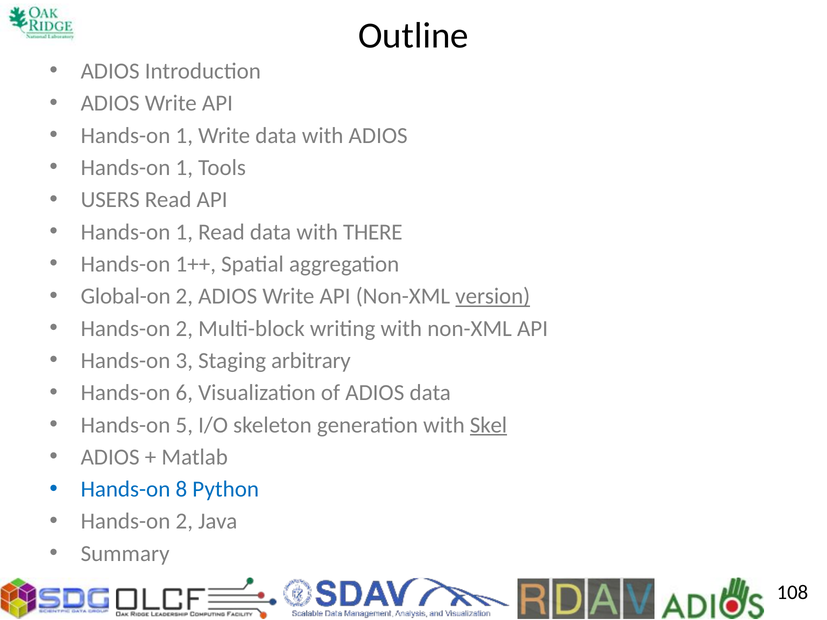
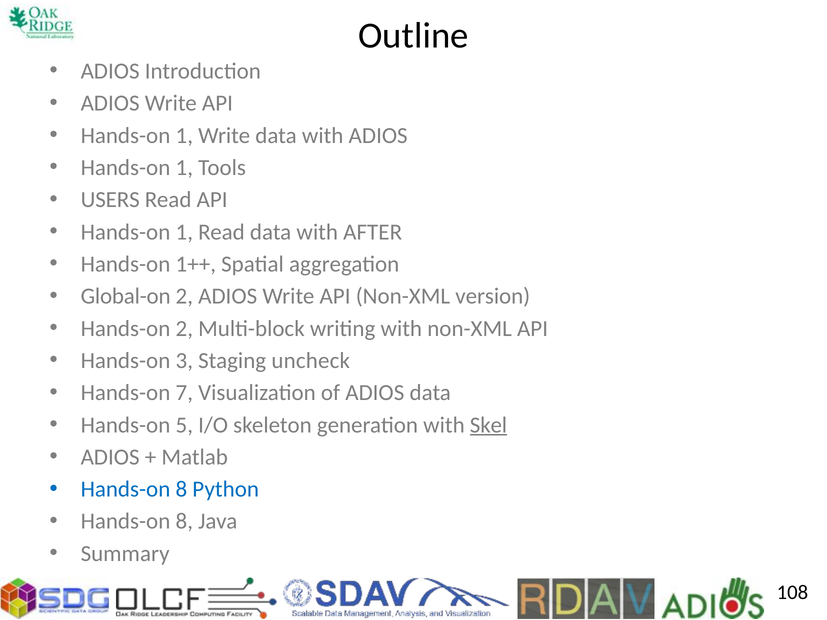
THERE: THERE -> AFTER
version underline: present -> none
arbitrary: arbitrary -> uncheck
6: 6 -> 7
2 at (184, 522): 2 -> 8
